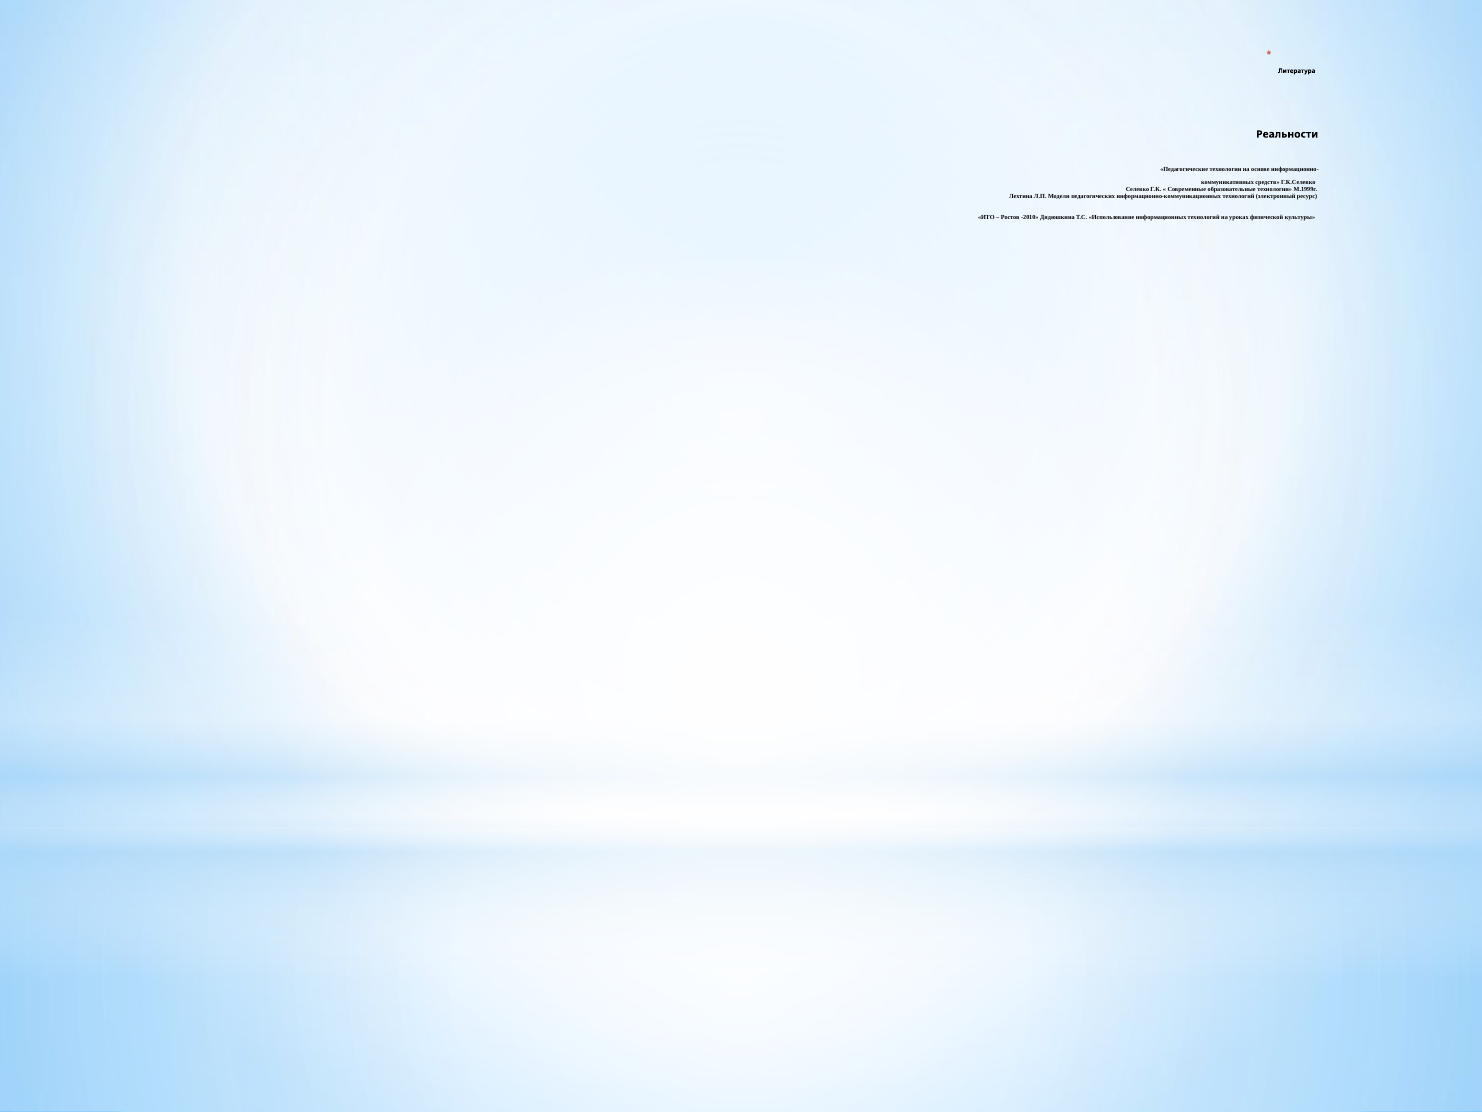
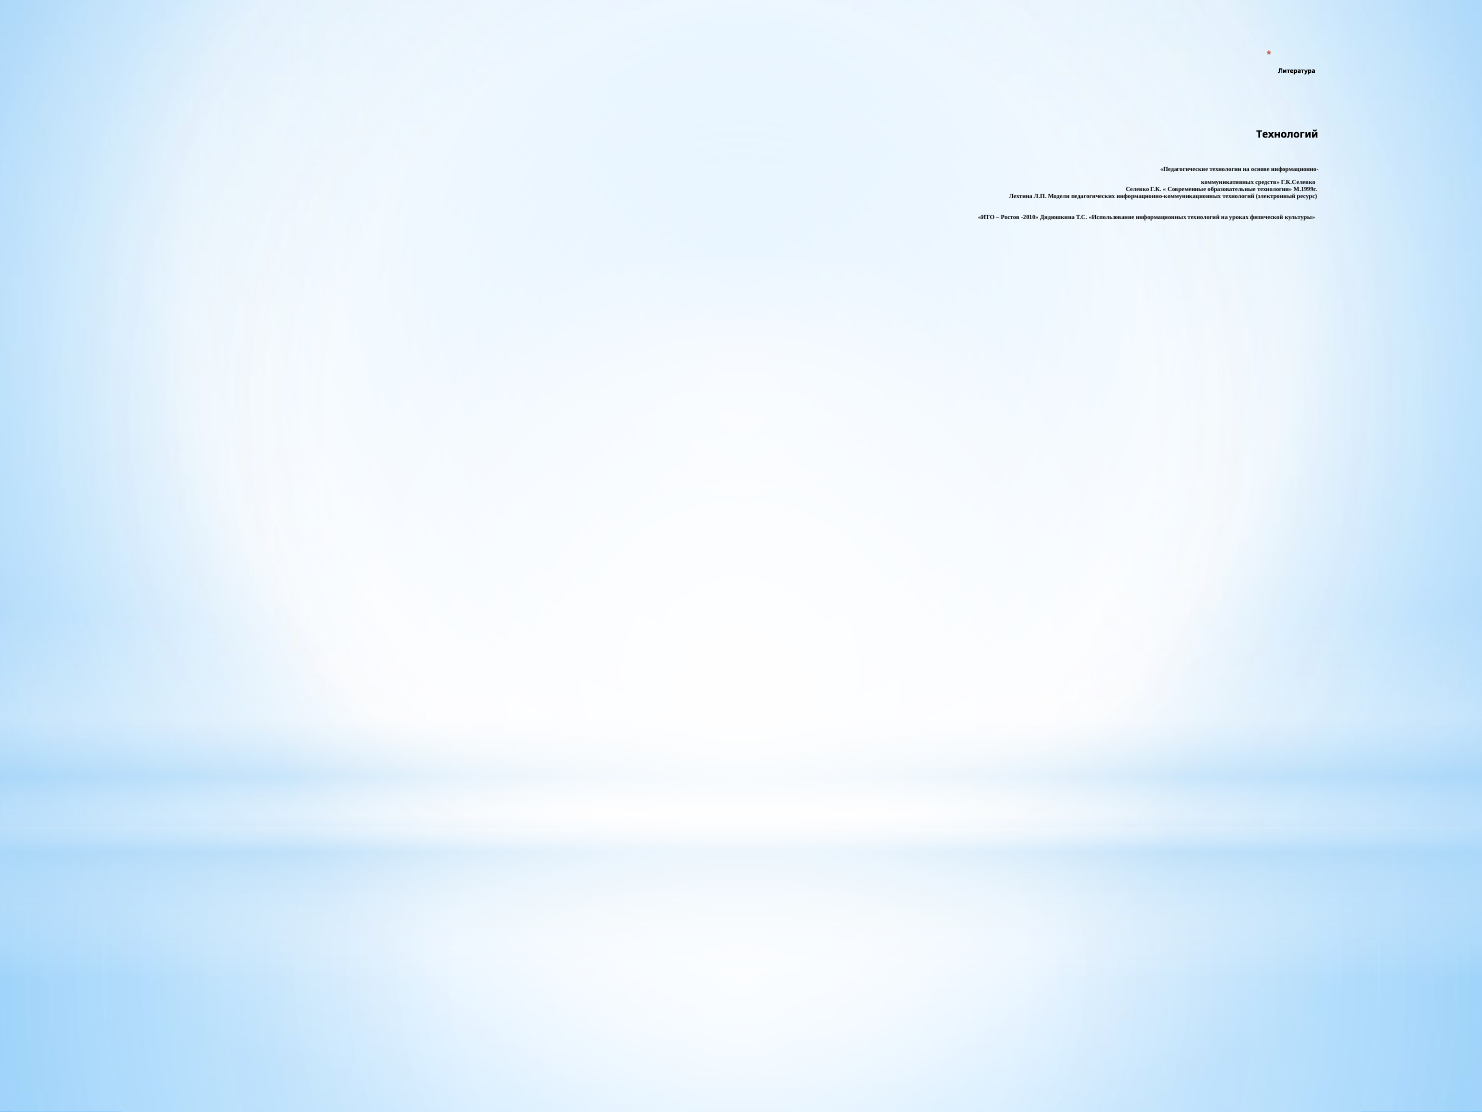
Реальности at (1287, 134): Реальности -> Технологий
